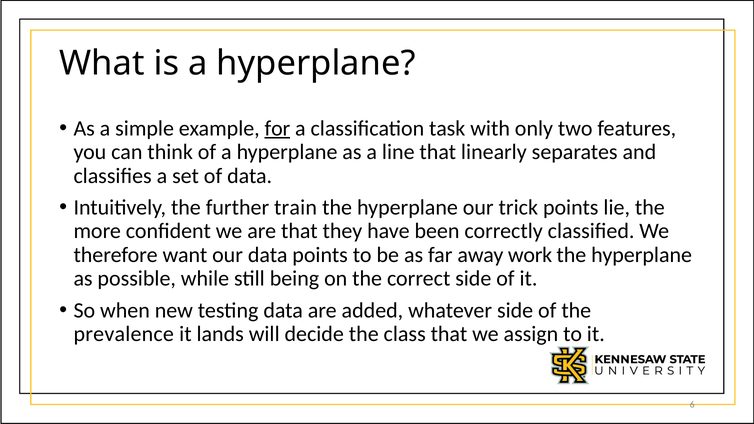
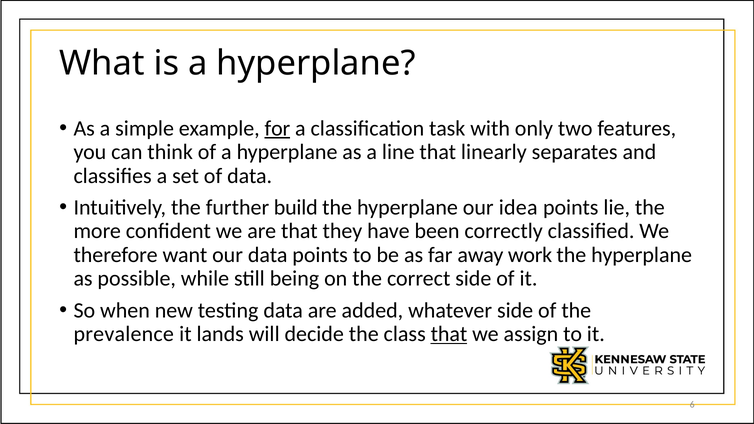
train: train -> build
trick: trick -> idea
that at (449, 334) underline: none -> present
